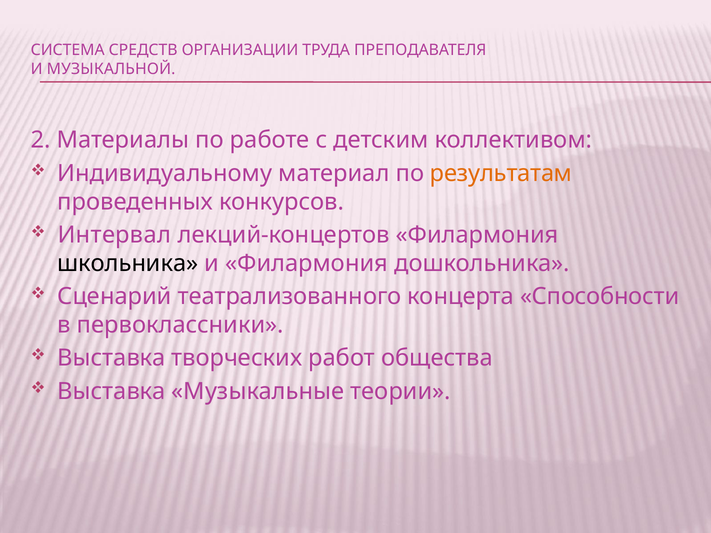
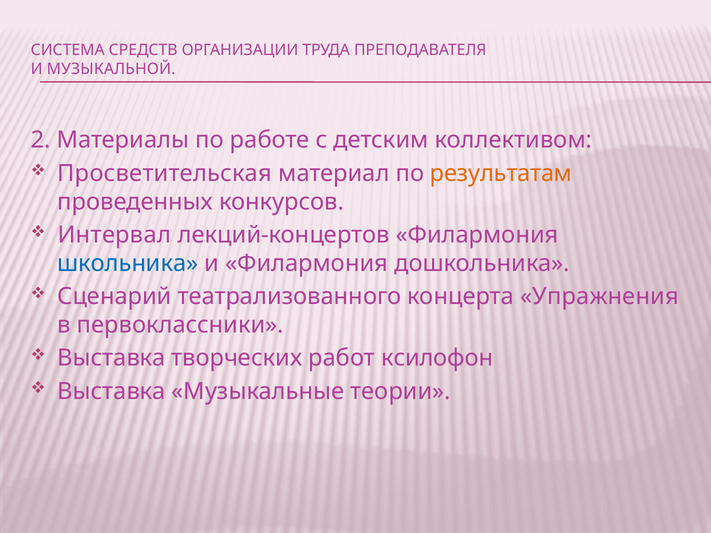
Индивидуальному: Индивидуальному -> Просветительская
школьника colour: black -> blue
Способности: Способности -> Упражнения
общества: общества -> ксилофон
